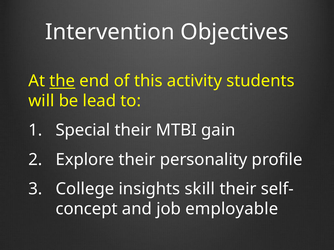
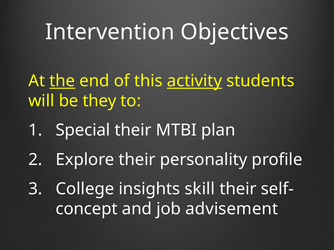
activity underline: none -> present
lead: lead -> they
gain: gain -> plan
employable: employable -> advisement
